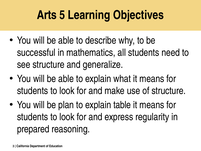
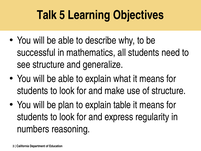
Arts: Arts -> Talk
prepared: prepared -> numbers
